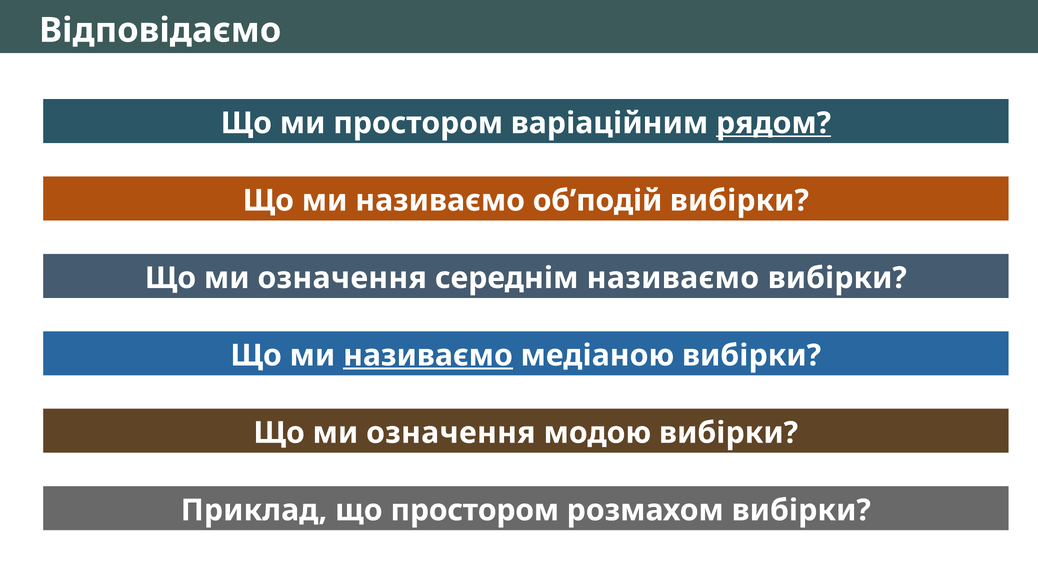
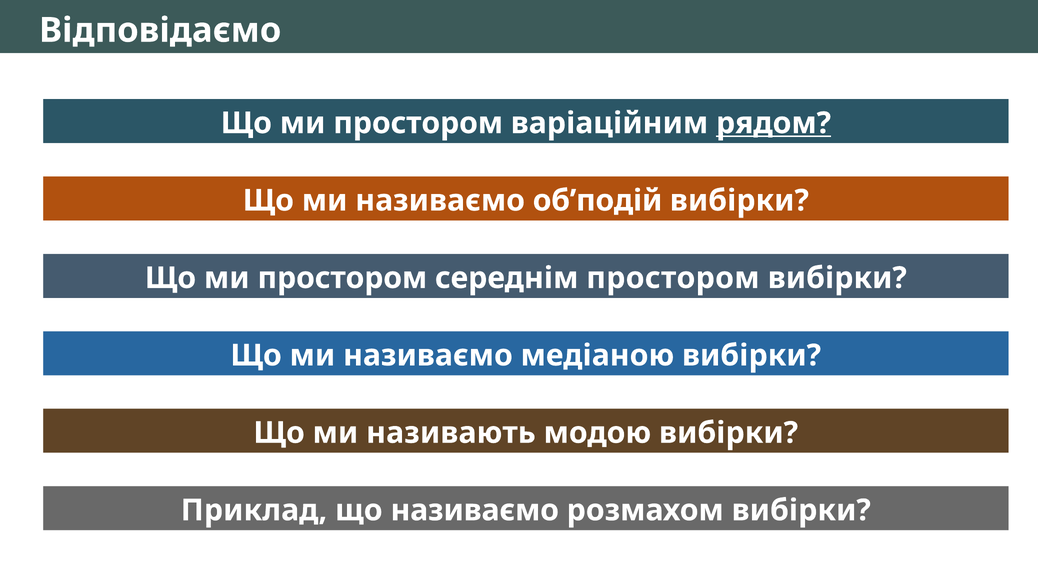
означення at (342, 278): означення -> простором
середнім називаємо: називаємо -> простором
називаємо at (428, 355) underline: present -> none
означення at (451, 433): означення -> називають
що простором: простором -> називаємо
